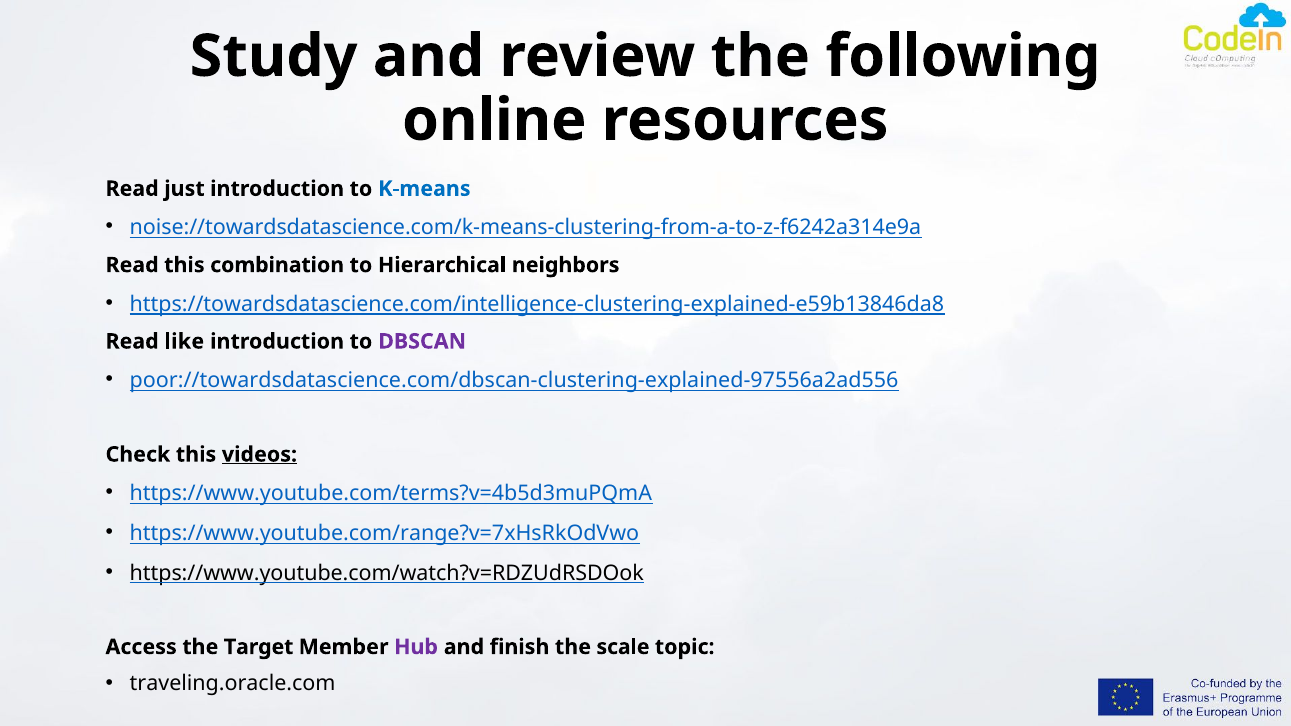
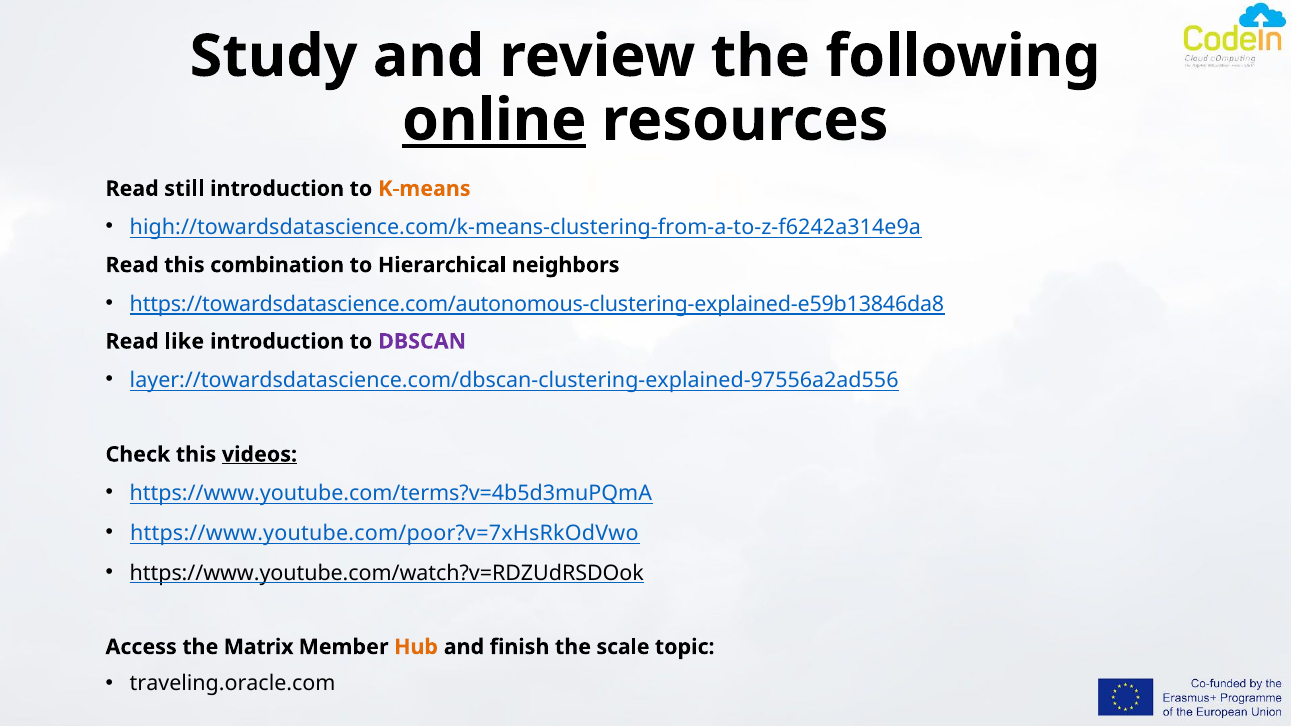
online underline: none -> present
just: just -> still
K-means colour: blue -> orange
noise://towardsdatascience.com/k-means-clustering-from-a-to-z-f6242a314e9a: noise://towardsdatascience.com/k-means-clustering-from-a-to-z-f6242a314e9a -> high://towardsdatascience.com/k-means-clustering-from-a-to-z-f6242a314e9a
https://towardsdatascience.com/intelligence-clustering-explained-e59b13846da8: https://towardsdatascience.com/intelligence-clustering-explained-e59b13846da8 -> https://towardsdatascience.com/autonomous-clustering-explained-e59b13846da8
poor://towardsdatascience.com/dbscan-clustering-explained-97556a2ad556: poor://towardsdatascience.com/dbscan-clustering-explained-97556a2ad556 -> layer://towardsdatascience.com/dbscan-clustering-explained-97556a2ad556
https://www.youtube.com/range?v=7xHsRkOdVwo: https://www.youtube.com/range?v=7xHsRkOdVwo -> https://www.youtube.com/poor?v=7xHsRkOdVwo
Target: Target -> Matrix
Hub colour: purple -> orange
